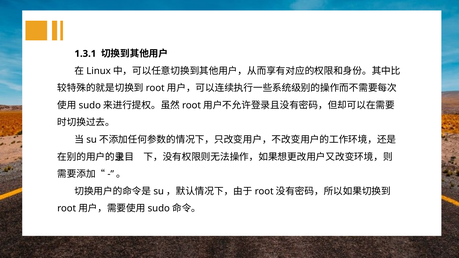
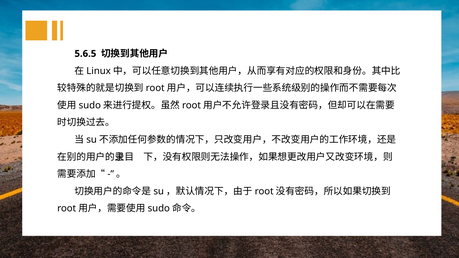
1.3.1: 1.3.1 -> 5.6.5
